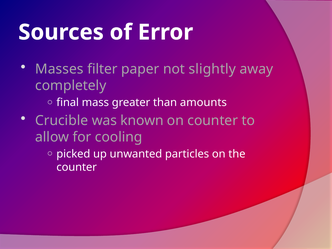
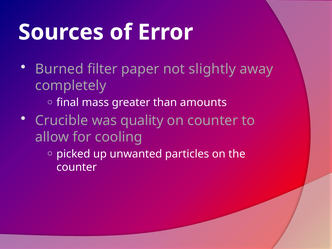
Masses: Masses -> Burned
known: known -> quality
